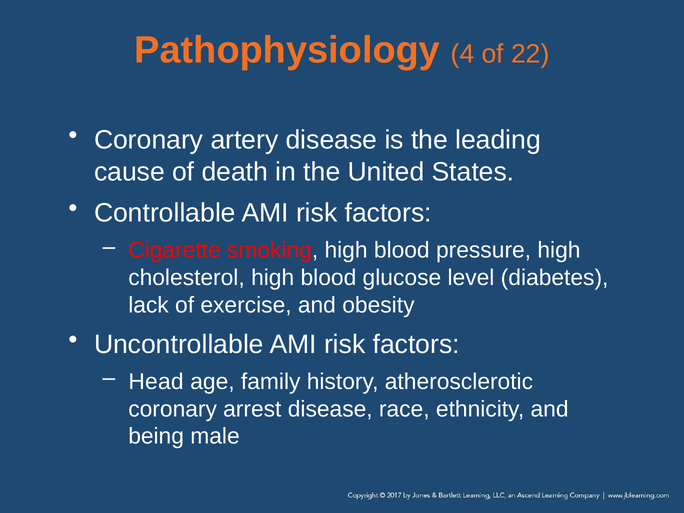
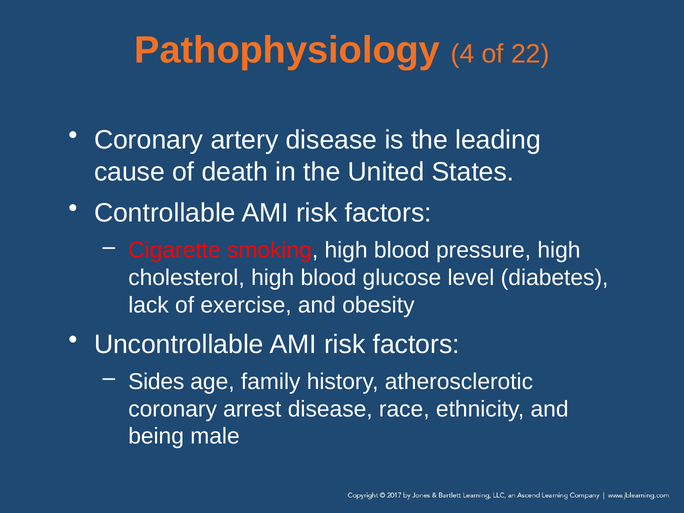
Head: Head -> Sides
